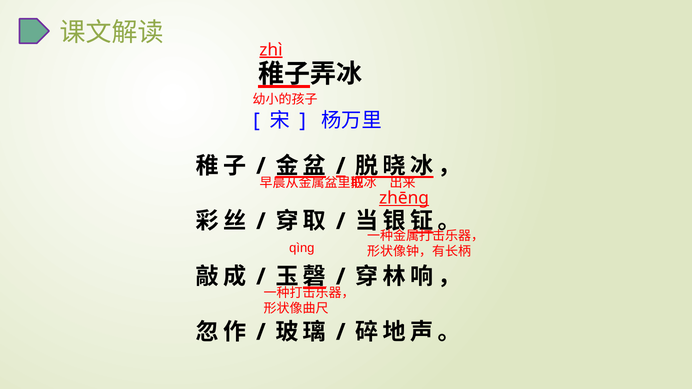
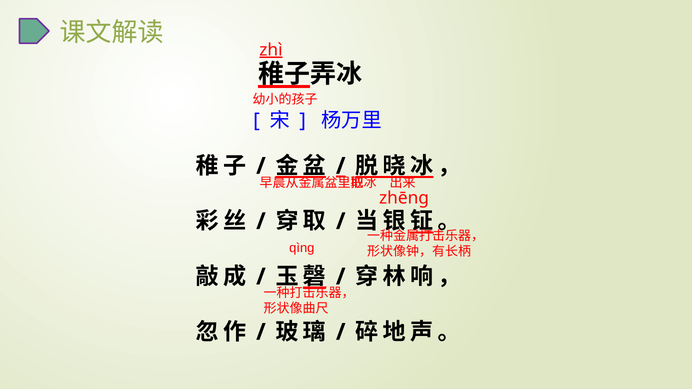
zhēng underline: present -> none
